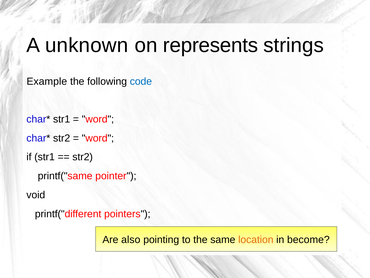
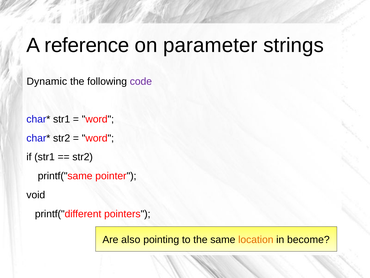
unknown: unknown -> reference
represents: represents -> parameter
Example: Example -> Dynamic
code colour: blue -> purple
